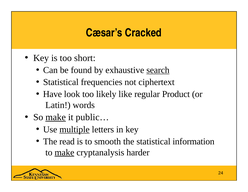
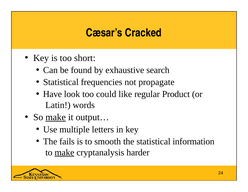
search underline: present -> none
ciphertext: ciphertext -> propagate
likely: likely -> could
public…: public… -> output…
multiple underline: present -> none
read: read -> fails
